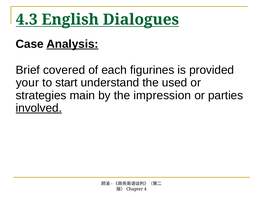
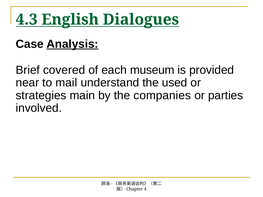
figurines: figurines -> museum
your: your -> near
start: start -> mail
impression: impression -> companies
involved underline: present -> none
